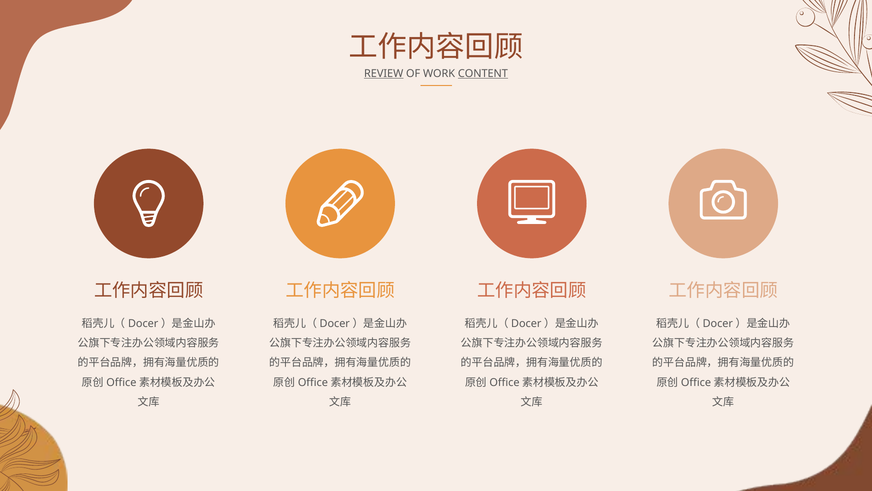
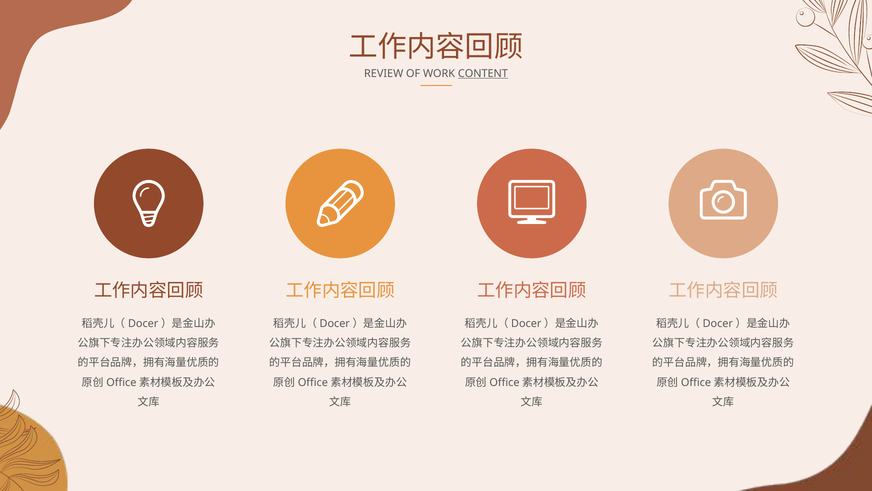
REVIEW underline: present -> none
